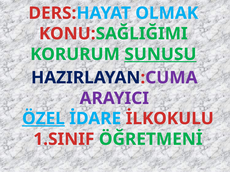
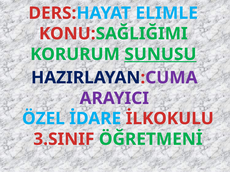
OLMAK: OLMAK -> ELIMLE
ÖZEL underline: present -> none
1.SINIF: 1.SINIF -> 3.SINIF
